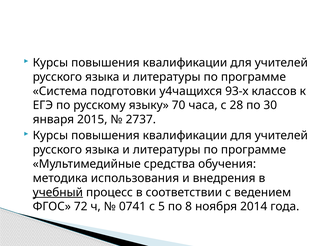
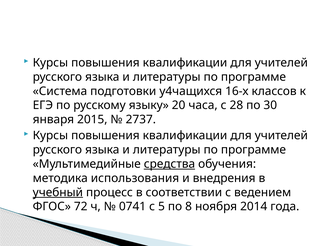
93-х: 93-х -> 16-х
70: 70 -> 20
средства underline: none -> present
